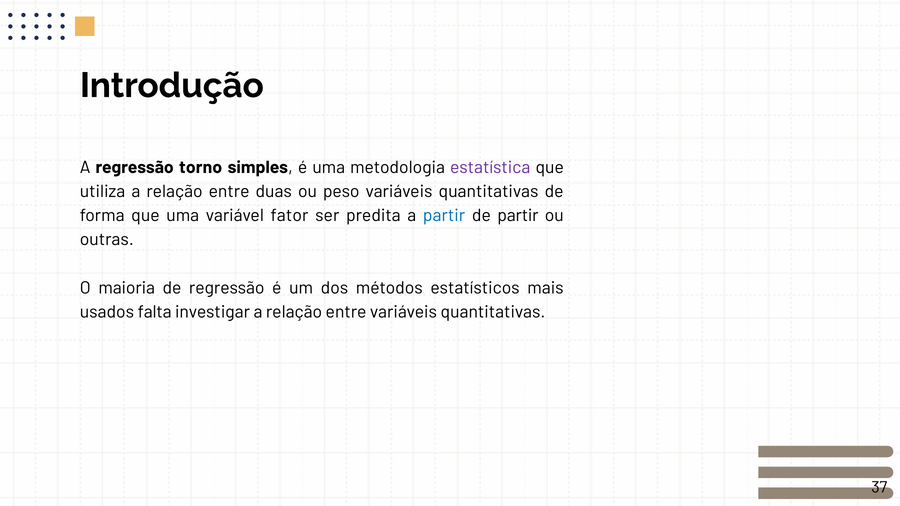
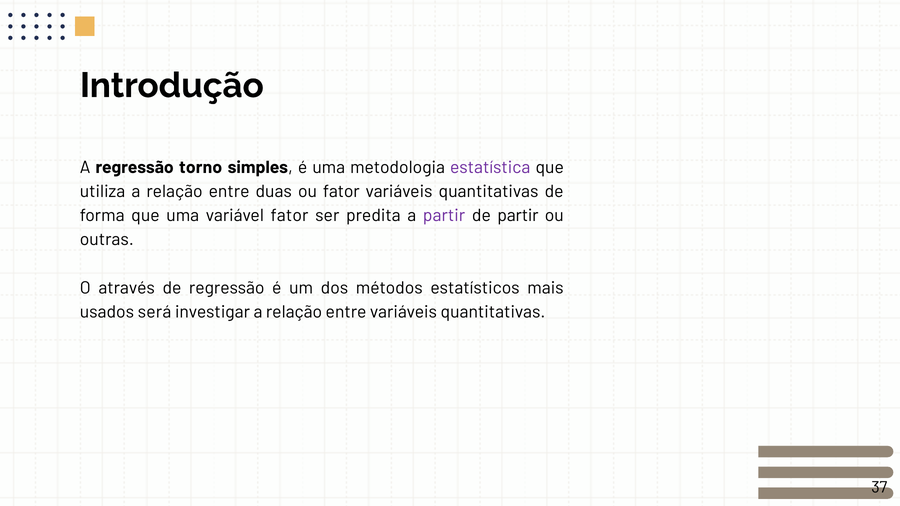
ou peso: peso -> fator
partir at (444, 216) colour: blue -> purple
maioria: maioria -> através
falta: falta -> será
